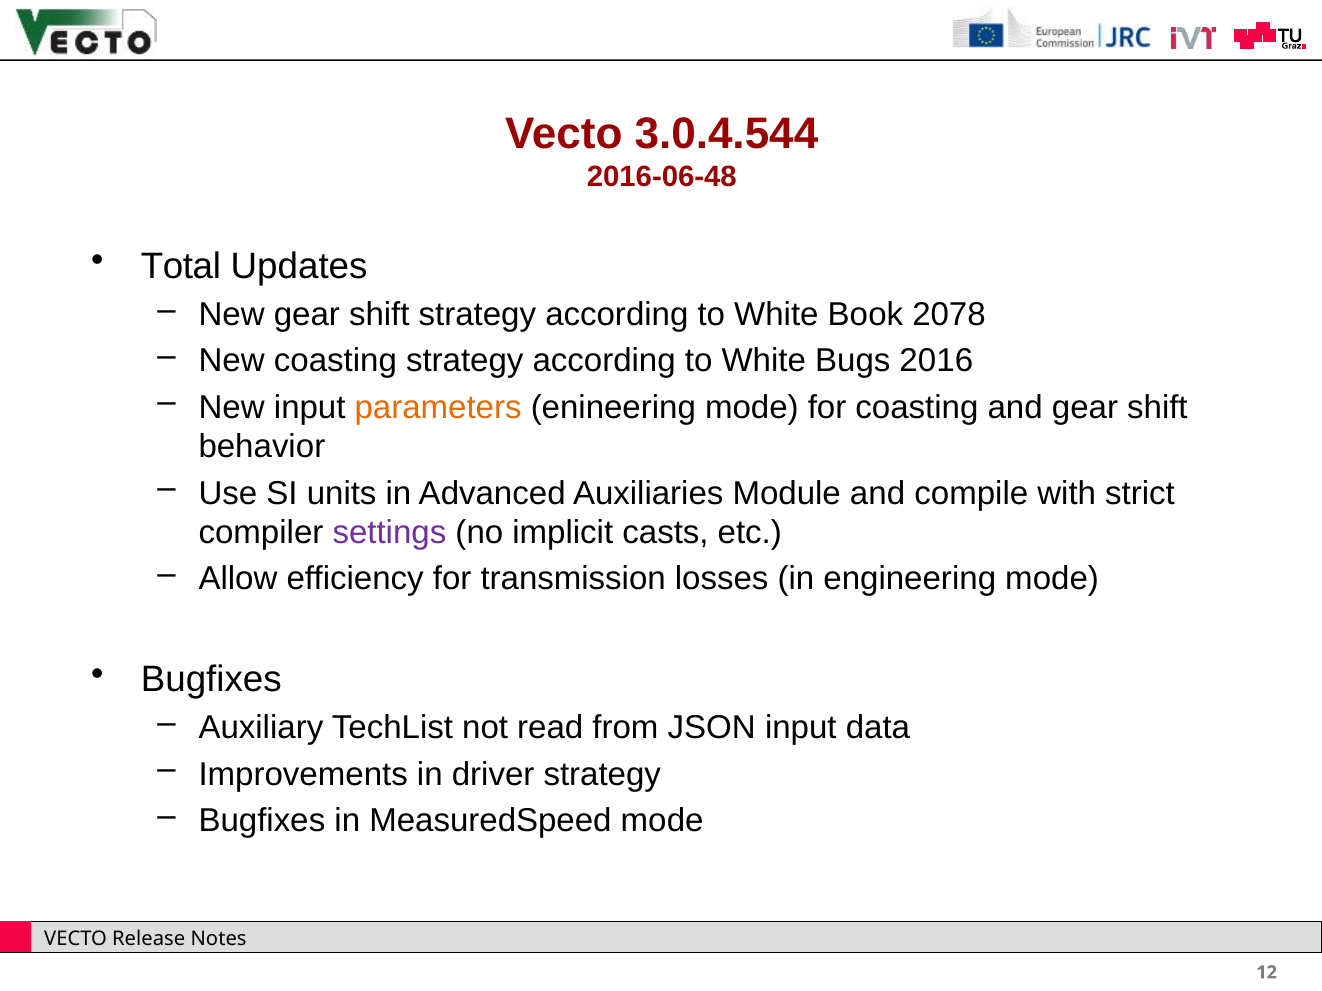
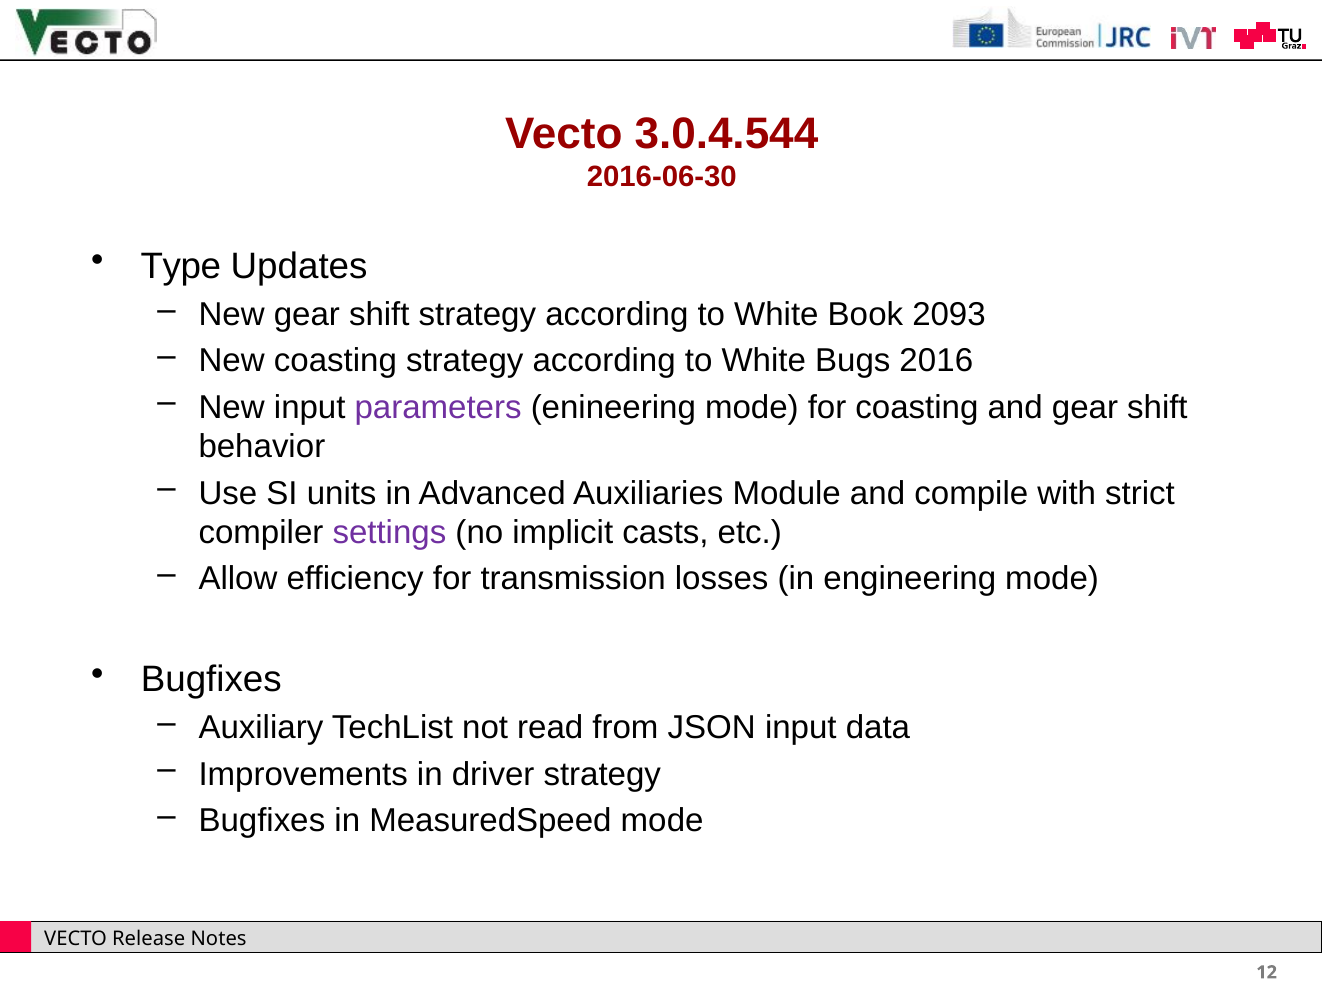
2016-06-48: 2016-06-48 -> 2016-06-30
Total: Total -> Type
2078: 2078 -> 2093
parameters colour: orange -> purple
